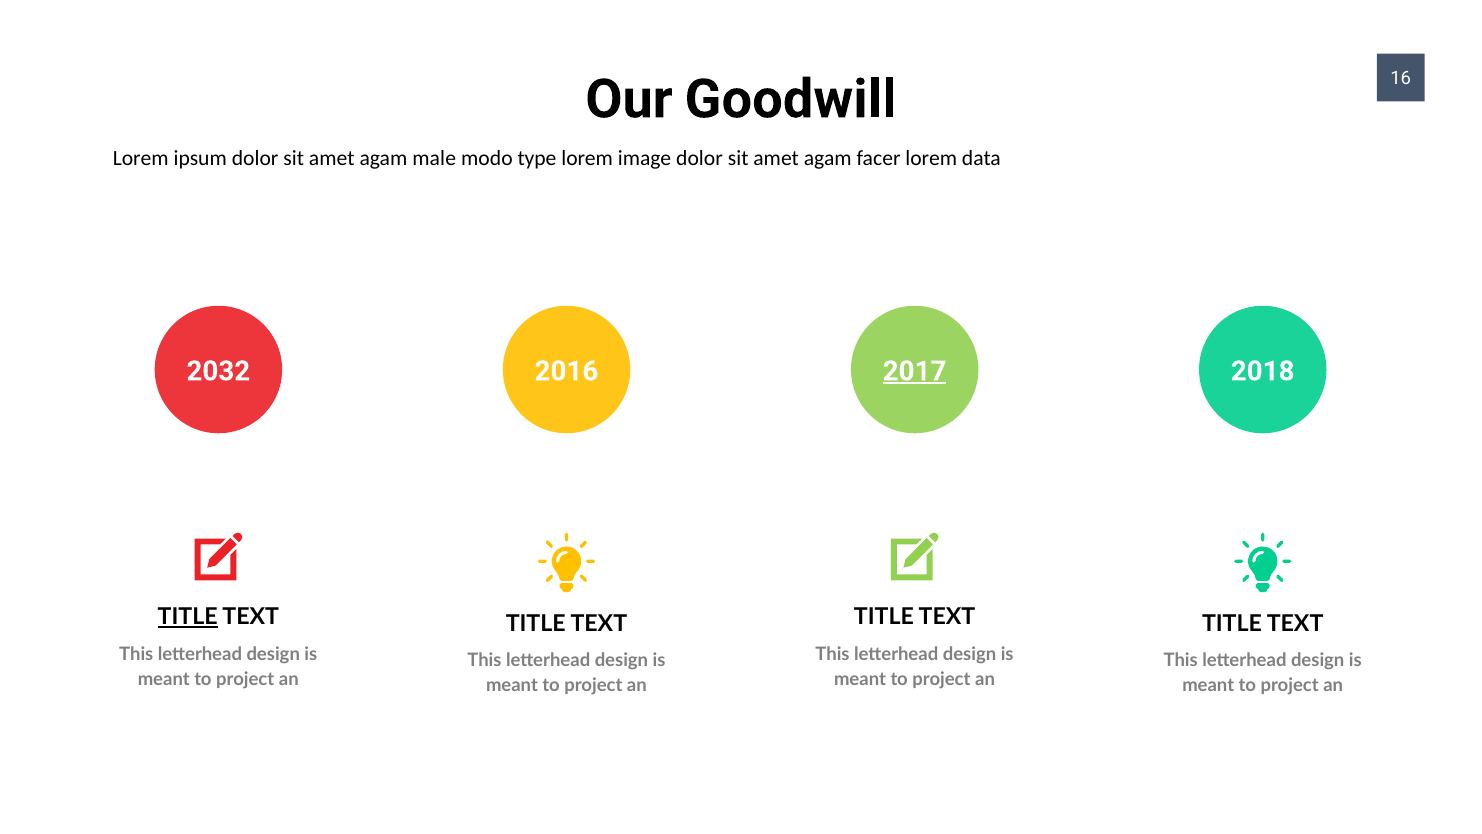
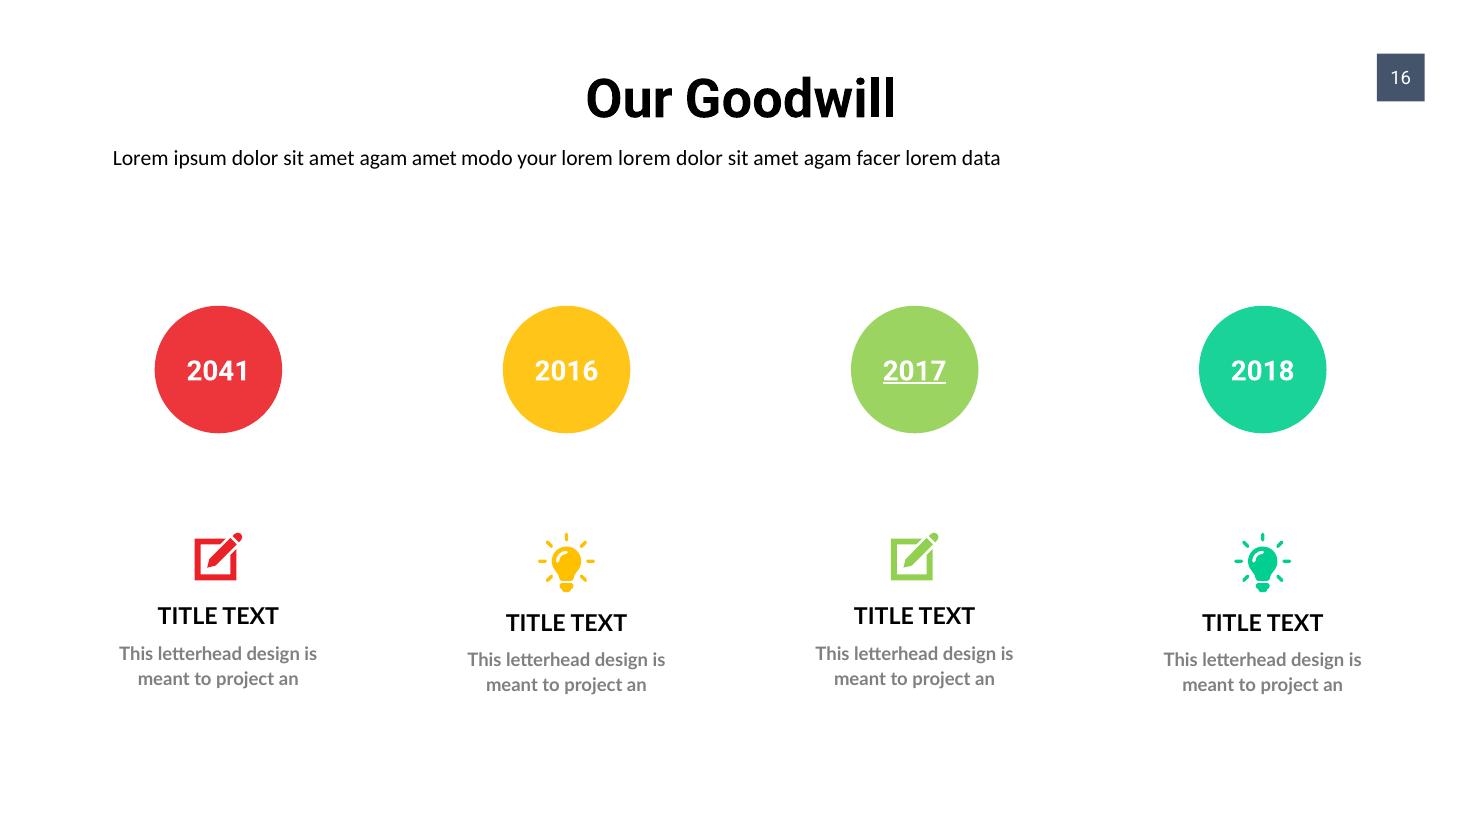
agam male: male -> amet
type: type -> your
lorem image: image -> lorem
2032: 2032 -> 2041
TITLE at (188, 617) underline: present -> none
